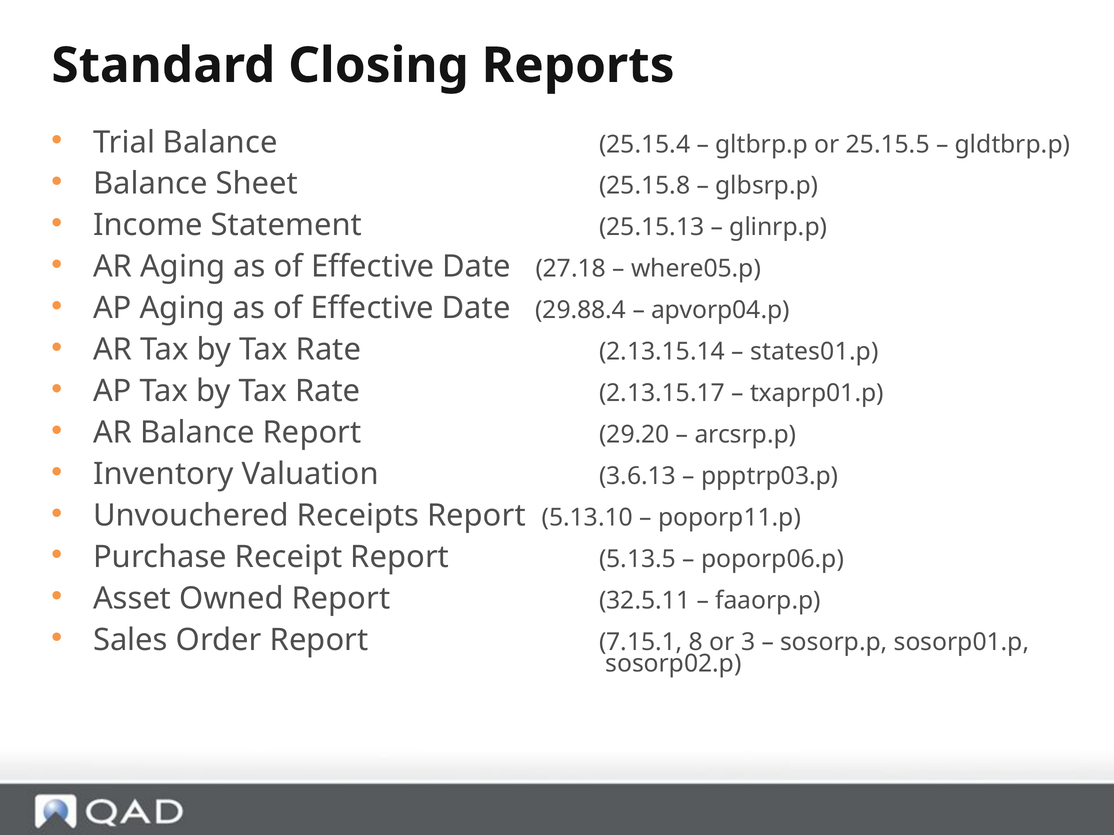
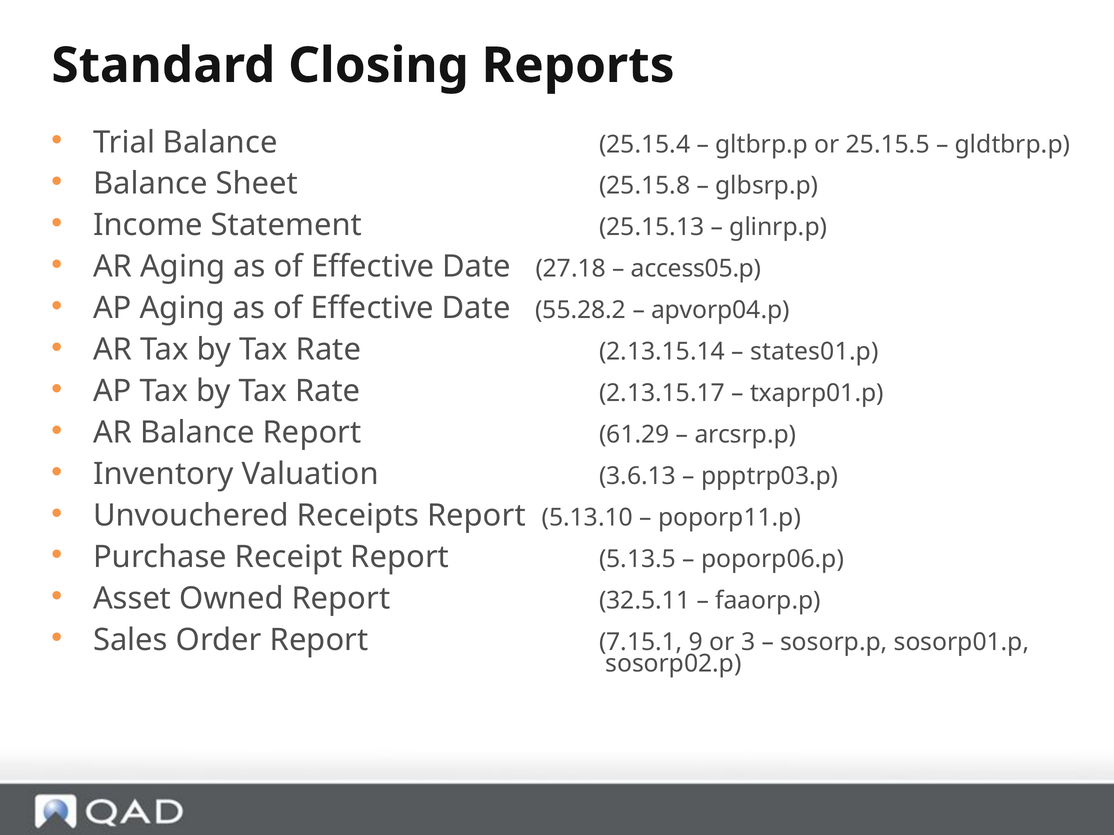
where05.p: where05.p -> access05.p
29.88.4: 29.88.4 -> 55.28.2
29.20: 29.20 -> 61.29
8: 8 -> 9
